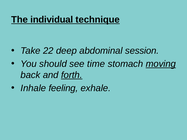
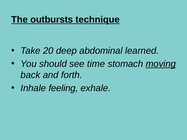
individual: individual -> outbursts
22: 22 -> 20
session: session -> learned
forth underline: present -> none
